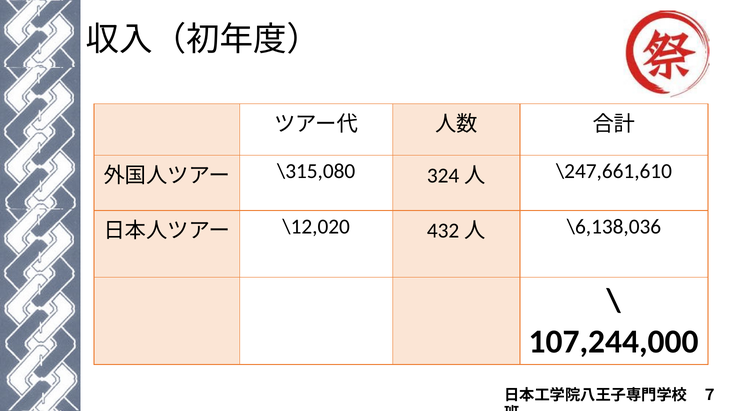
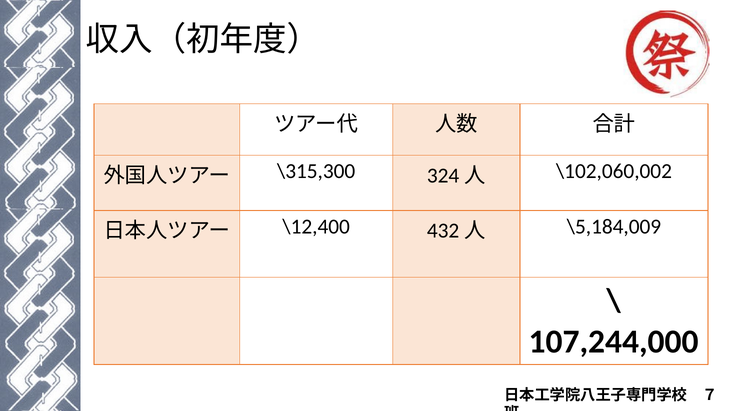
\315,080: \315,080 -> \315,300
\247,661,610: \247,661,610 -> \102,060,002
\12,020: \12,020 -> \12,400
\6,138,036: \6,138,036 -> \5,184,009
